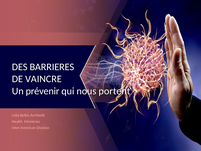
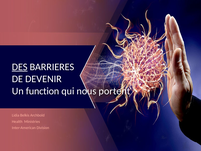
DES underline: none -> present
VAINCRE: VAINCRE -> DEVENIR
prévenir: prévenir -> function
